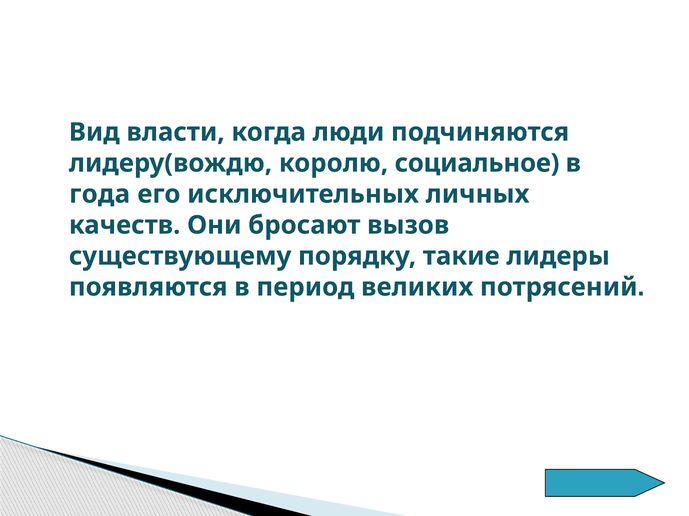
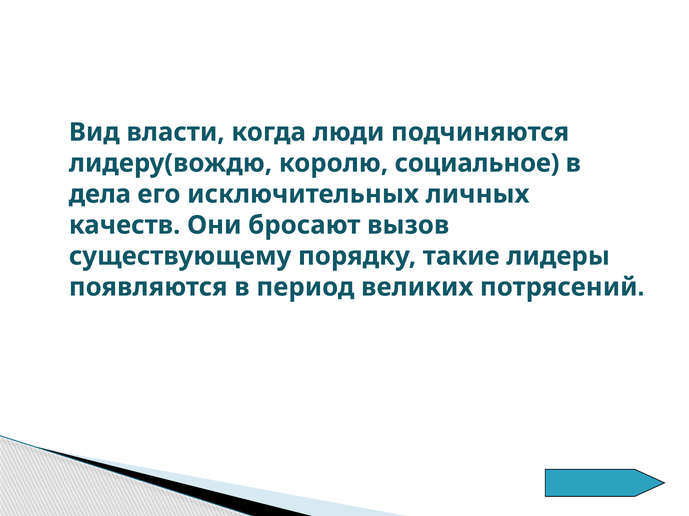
года: года -> дела
